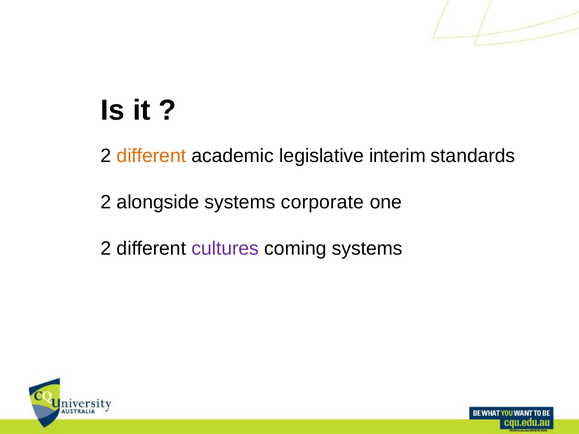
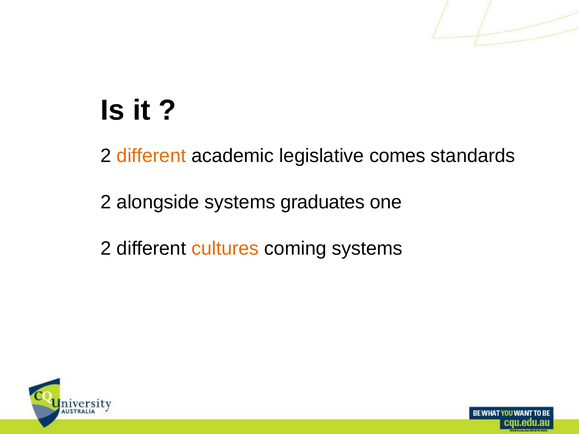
interim: interim -> comes
corporate: corporate -> graduates
cultures colour: purple -> orange
